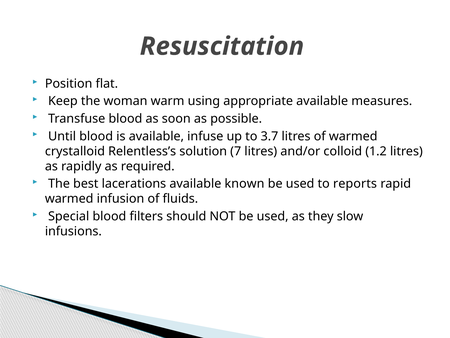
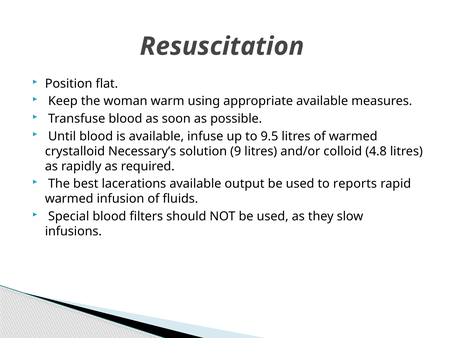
3.7: 3.7 -> 9.5
Relentless’s: Relentless’s -> Necessary’s
7: 7 -> 9
1.2: 1.2 -> 4.8
known: known -> output
